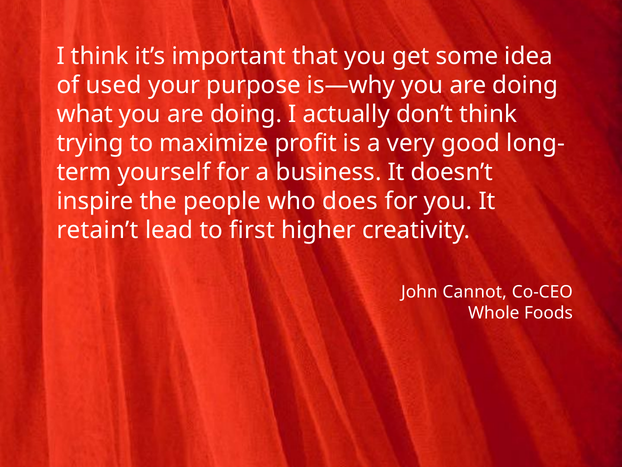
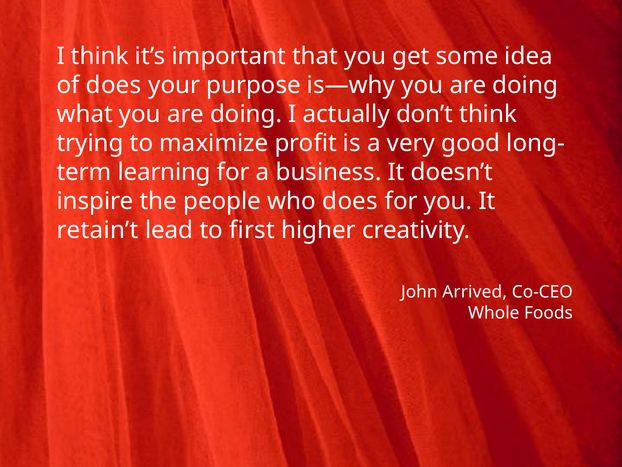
of used: used -> does
yourself: yourself -> learning
Cannot: Cannot -> Arrived
